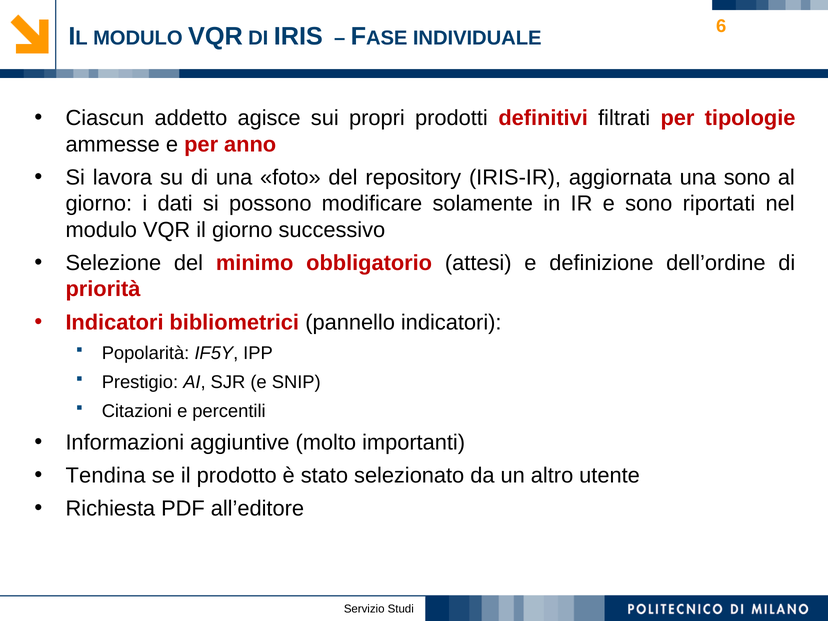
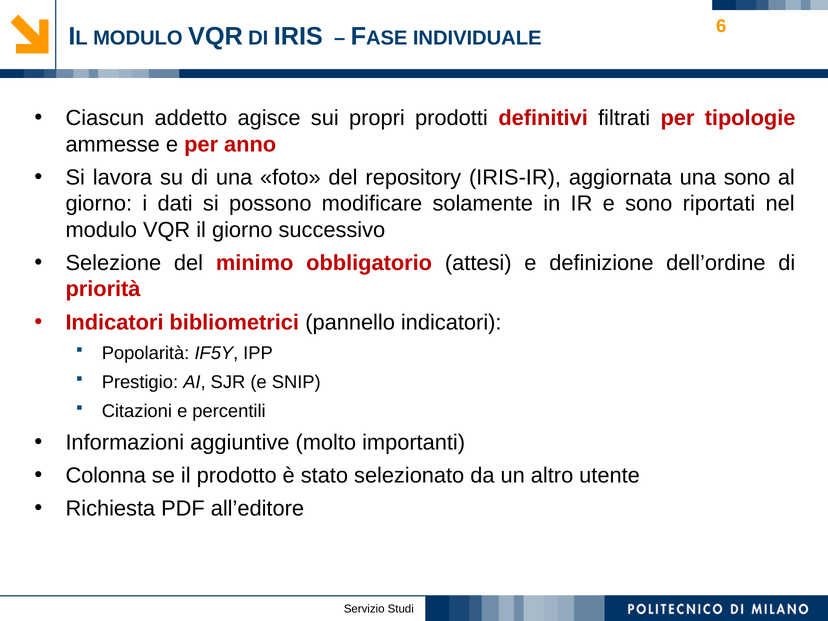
Tendina: Tendina -> Colonna
